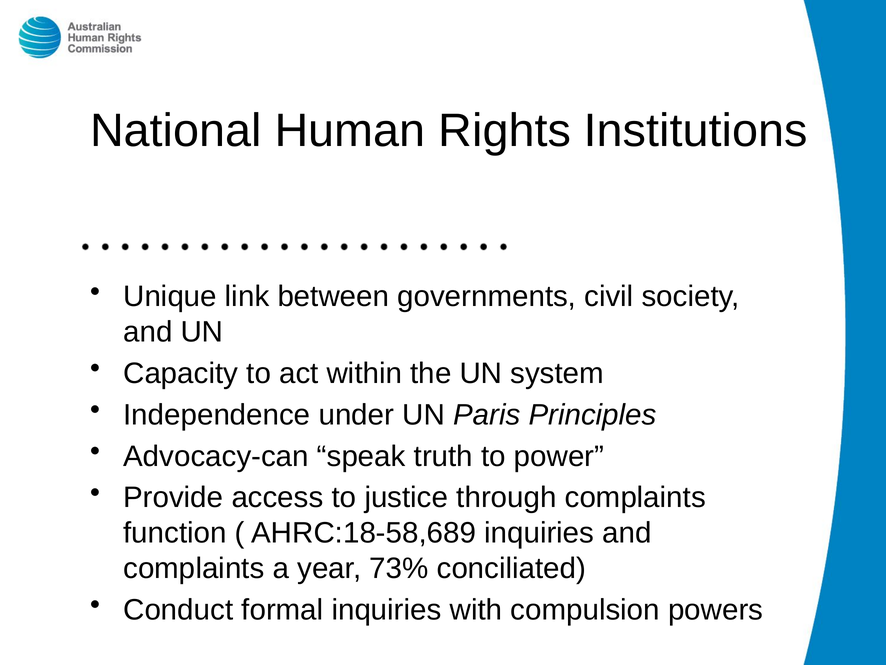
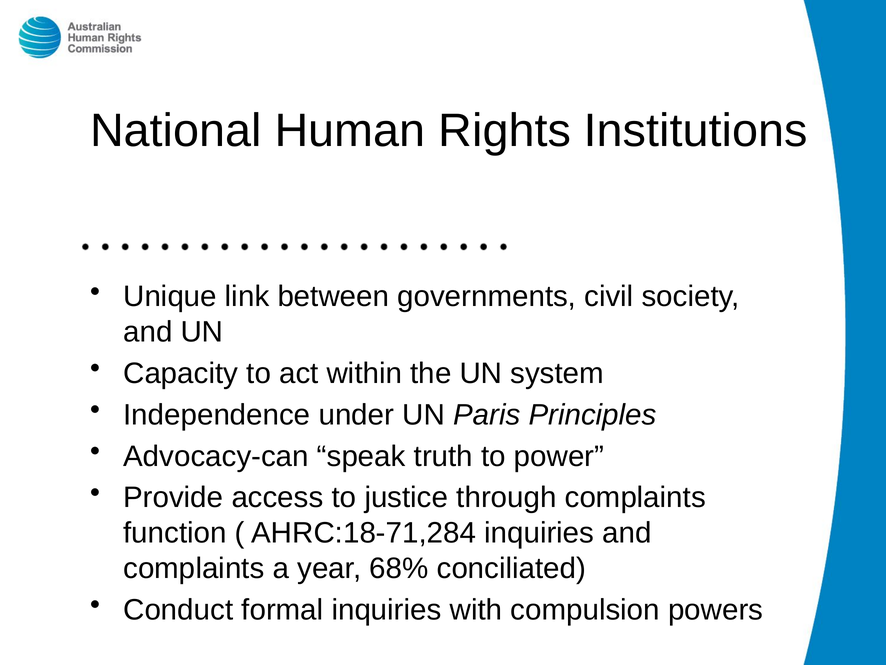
AHRC:18-58,689: AHRC:18-58,689 -> AHRC:18-71,284
73%: 73% -> 68%
